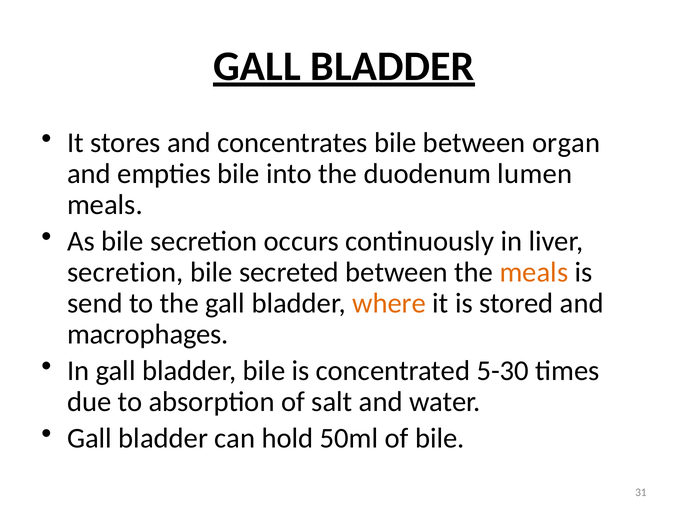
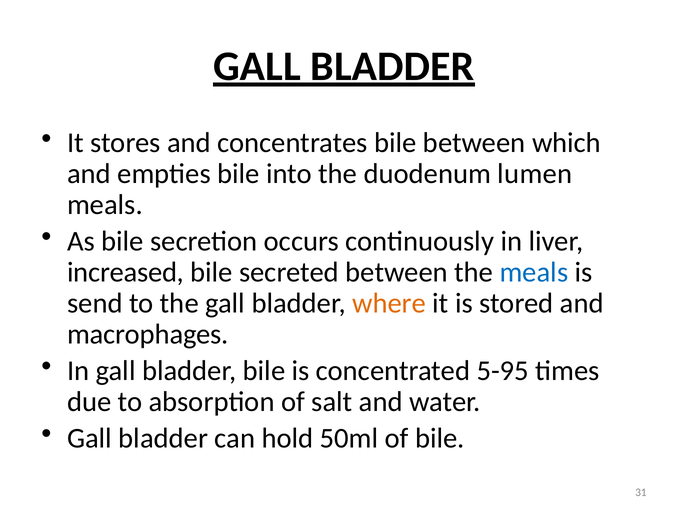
organ: organ -> which
secretion at (125, 272): secretion -> increased
meals at (534, 272) colour: orange -> blue
5-30: 5-30 -> 5-95
